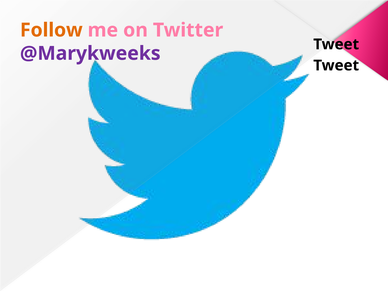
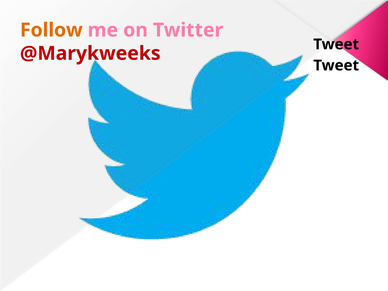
@Marykweeks colour: purple -> red
